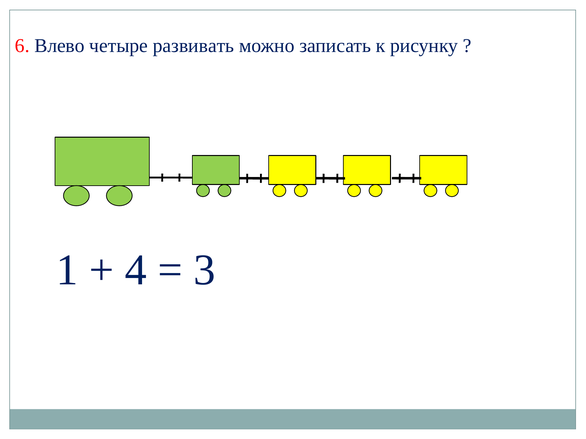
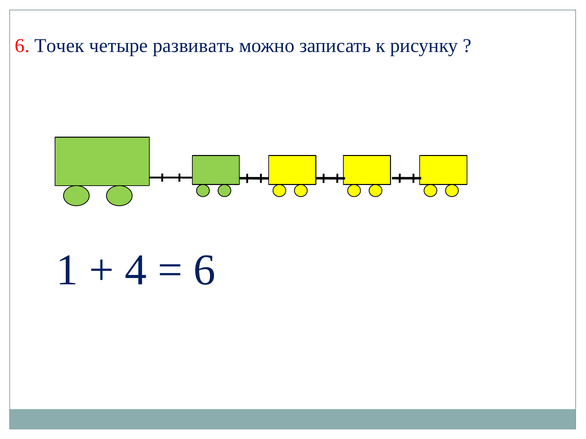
Влево: Влево -> Точек
3 at (204, 270): 3 -> 6
